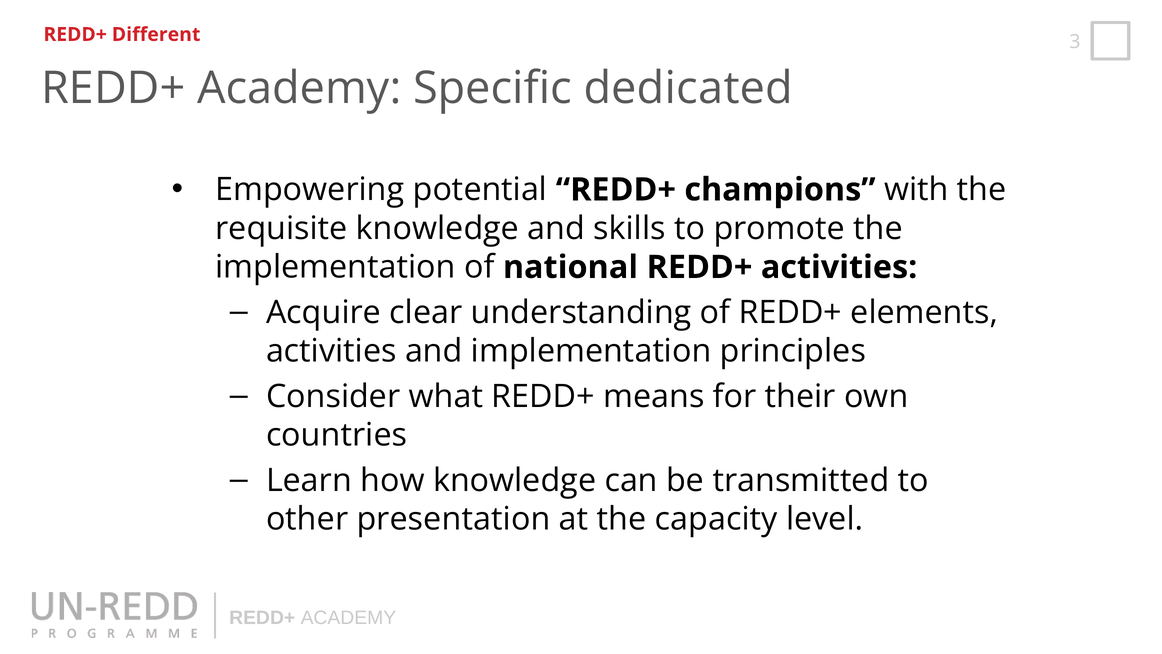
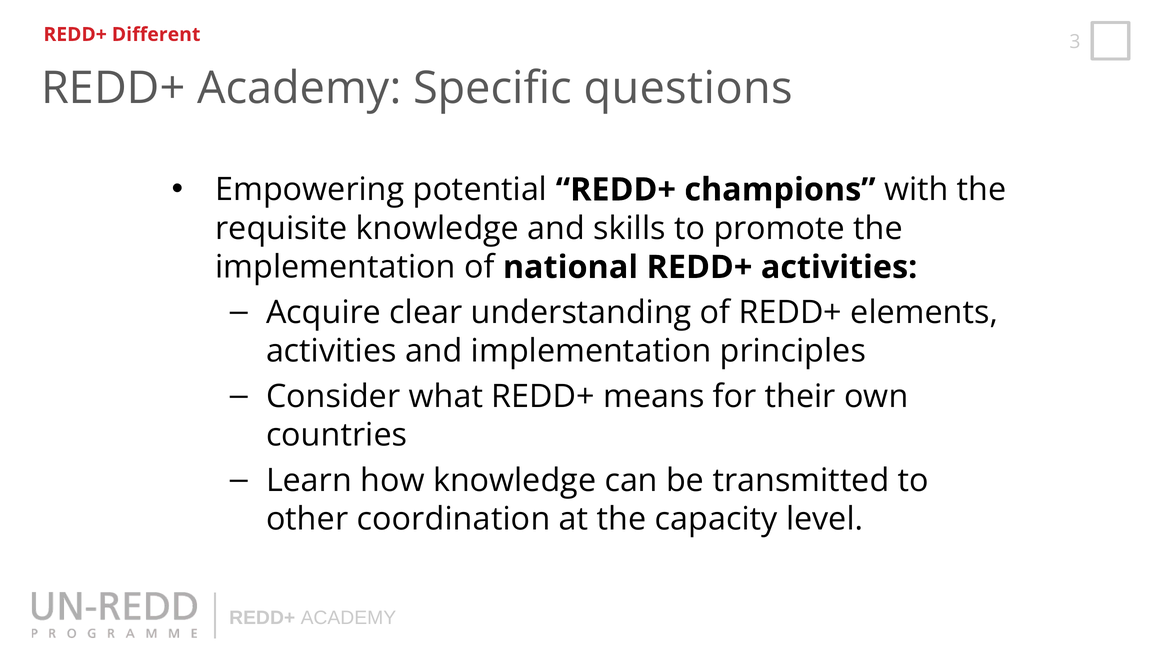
dedicated: dedicated -> questions
presentation: presentation -> coordination
